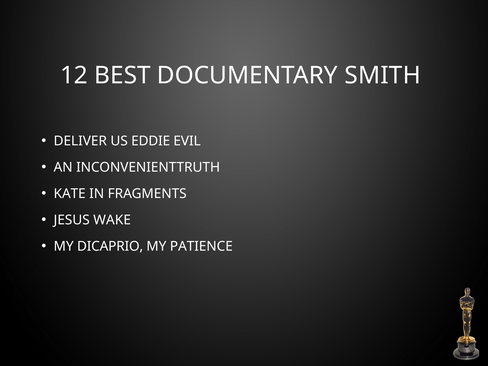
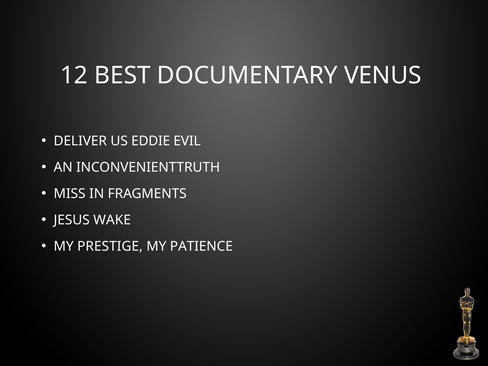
SMITH: SMITH -> VENUS
KATE: KATE -> MISS
DICAPRIO: DICAPRIO -> PRESTIGE
